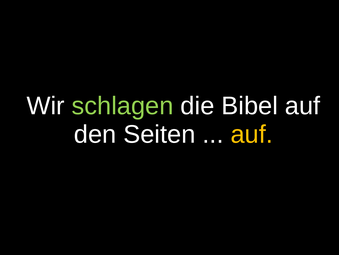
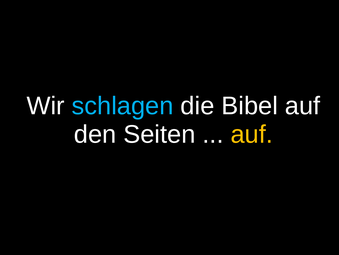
schlagen colour: light green -> light blue
